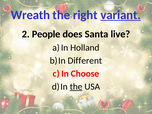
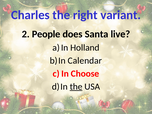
Wreath: Wreath -> Charles
variant underline: present -> none
Different: Different -> Calendar
